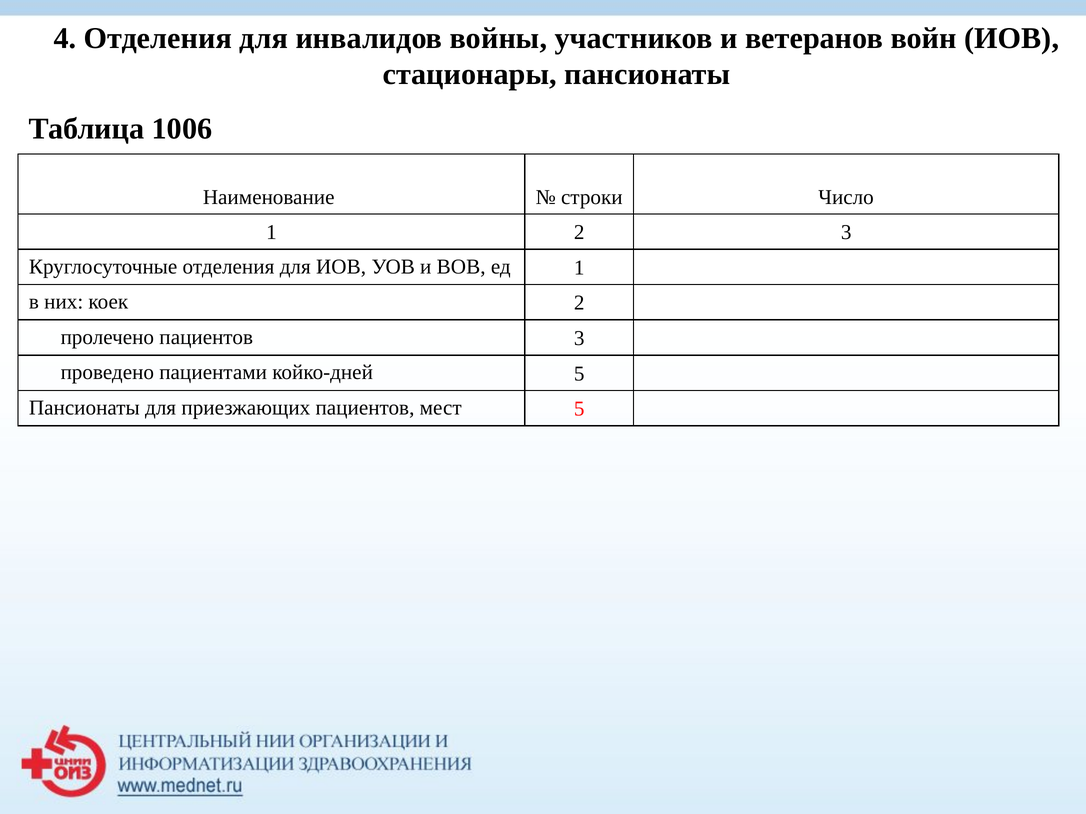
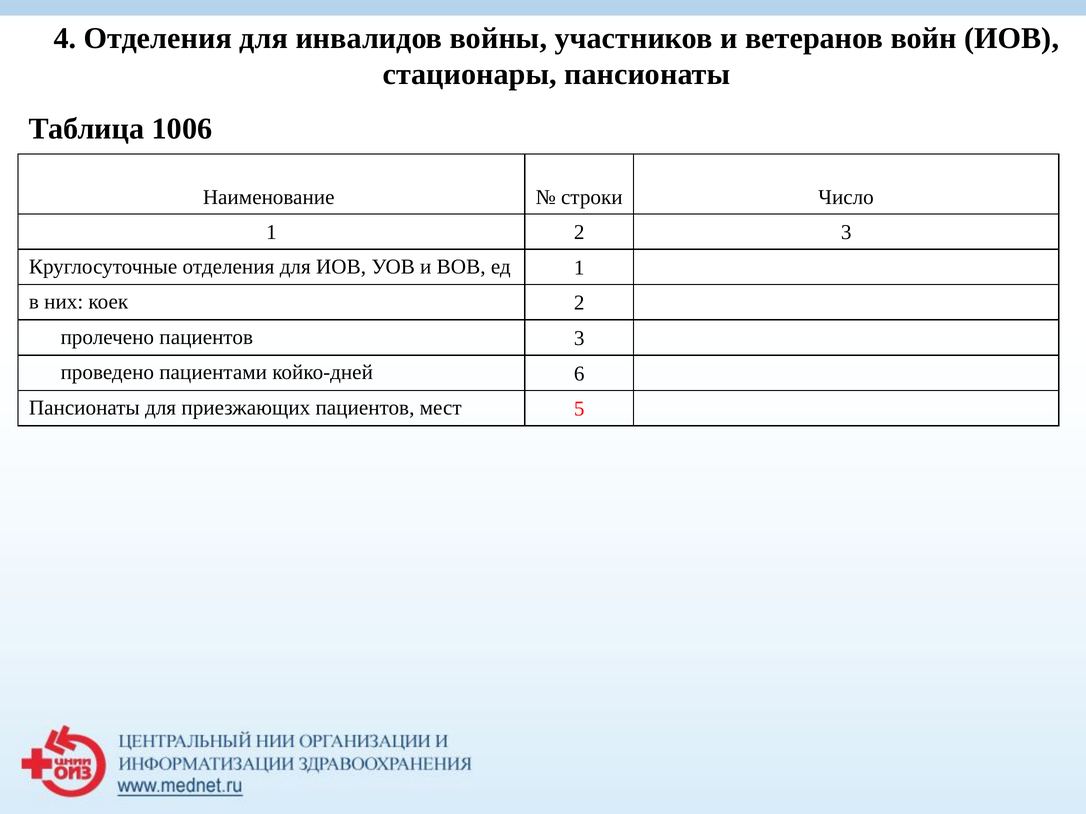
койко-дней 5: 5 -> 6
